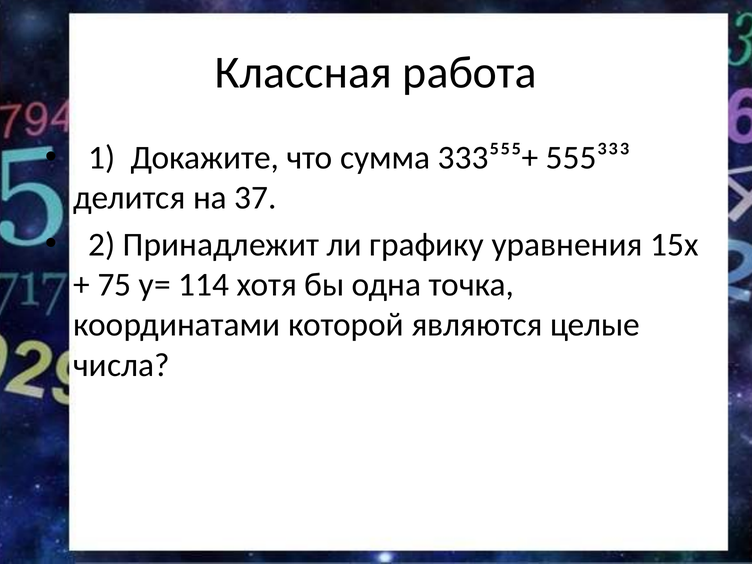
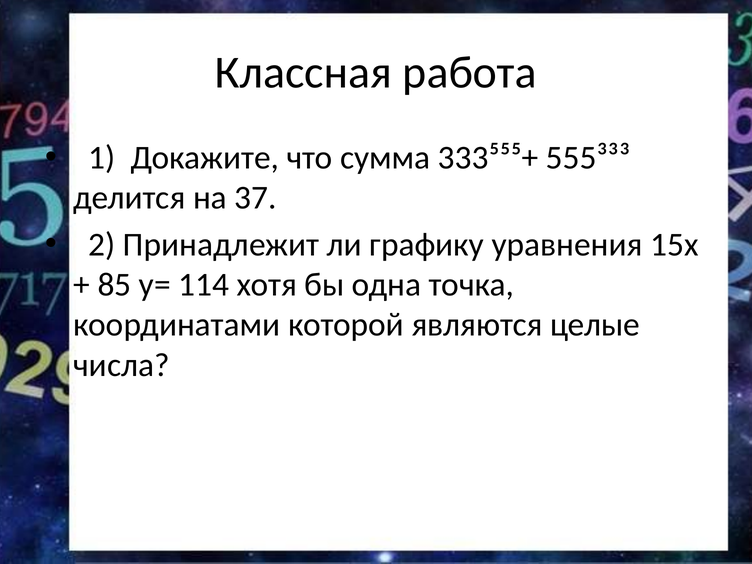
75: 75 -> 85
